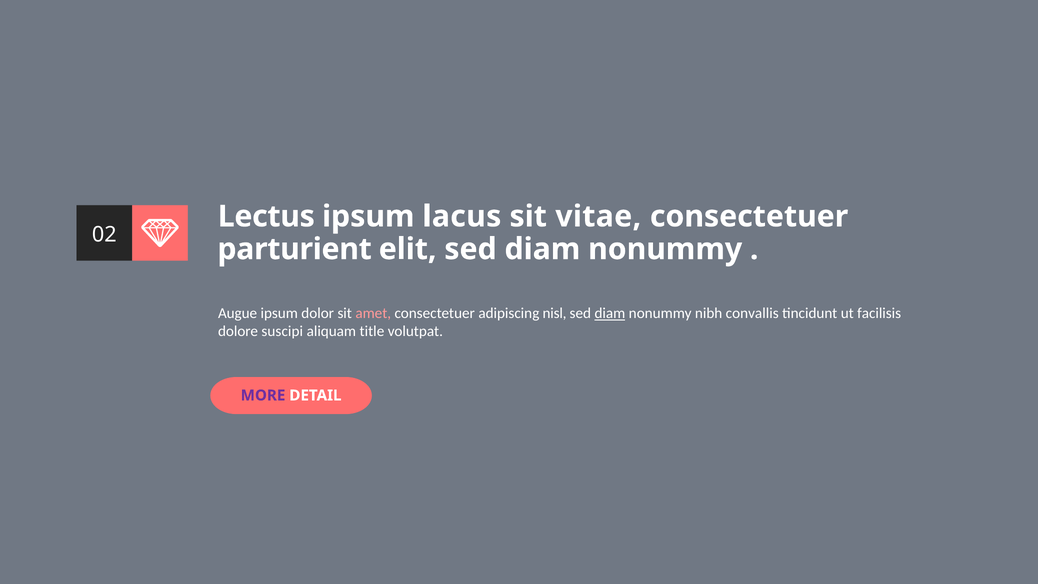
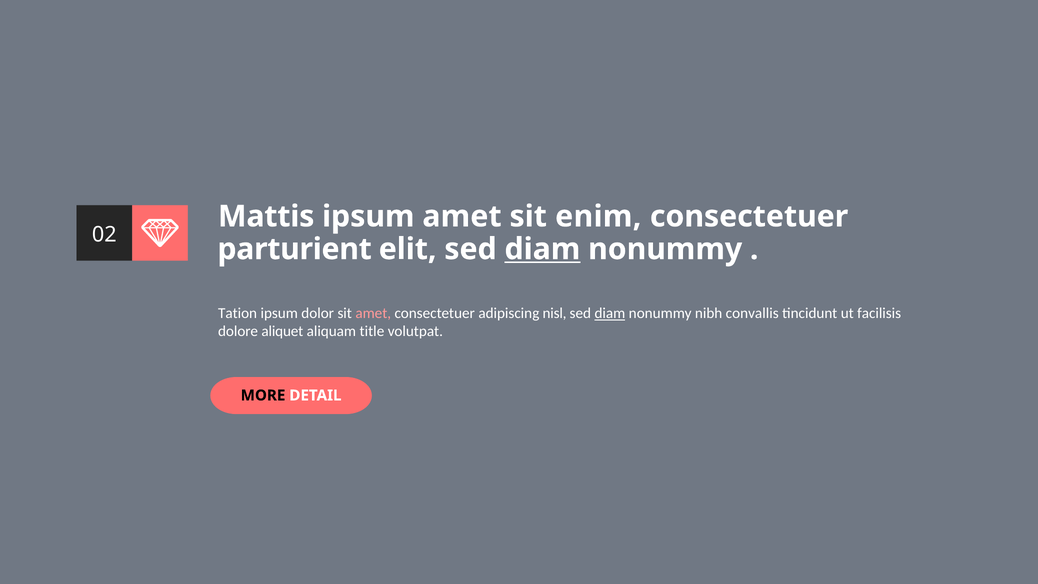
Lectus: Lectus -> Mattis
ipsum lacus: lacus -> amet
vitae: vitae -> enim
diam at (542, 249) underline: none -> present
Augue: Augue -> Tation
suscipi: suscipi -> aliquet
MORE colour: purple -> black
